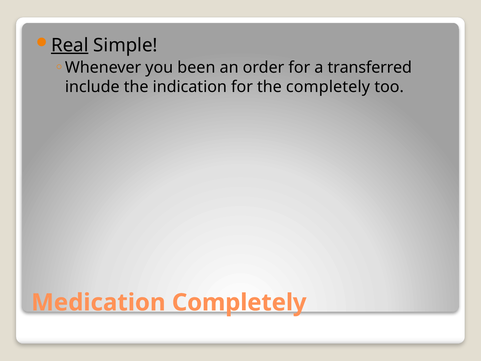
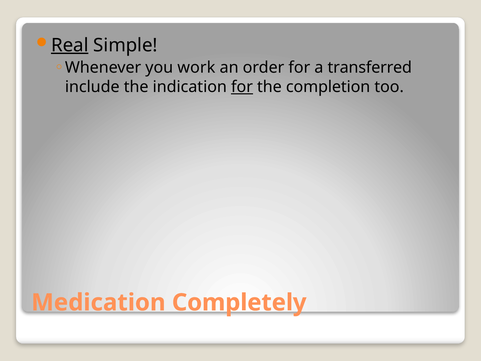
been: been -> work
for at (242, 87) underline: none -> present
the completely: completely -> completion
